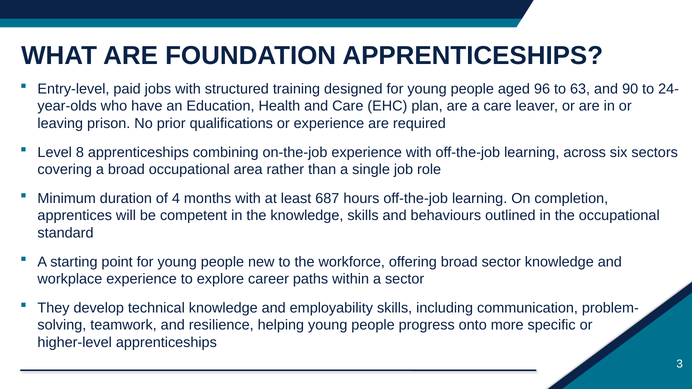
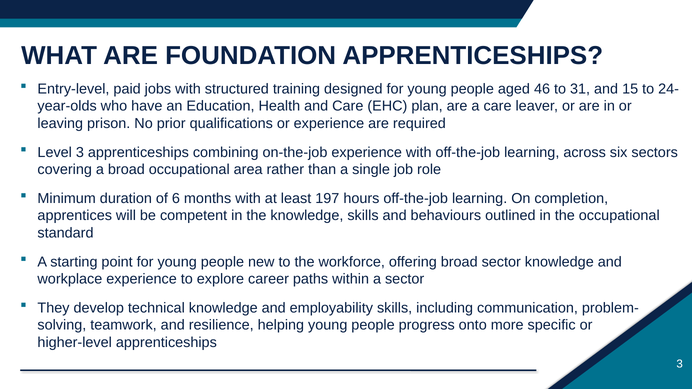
96: 96 -> 46
63: 63 -> 31
90: 90 -> 15
Level 8: 8 -> 3
4: 4 -> 6
687: 687 -> 197
